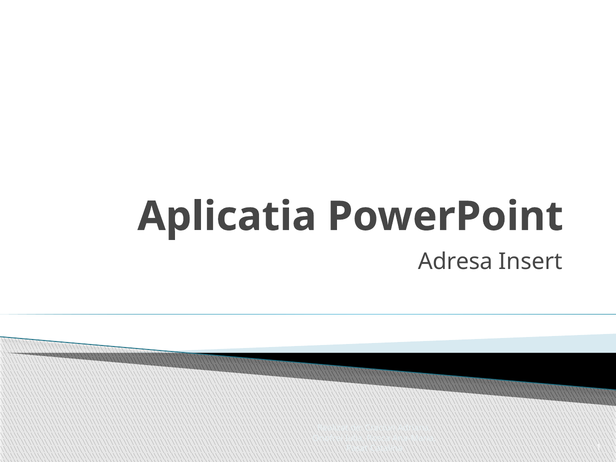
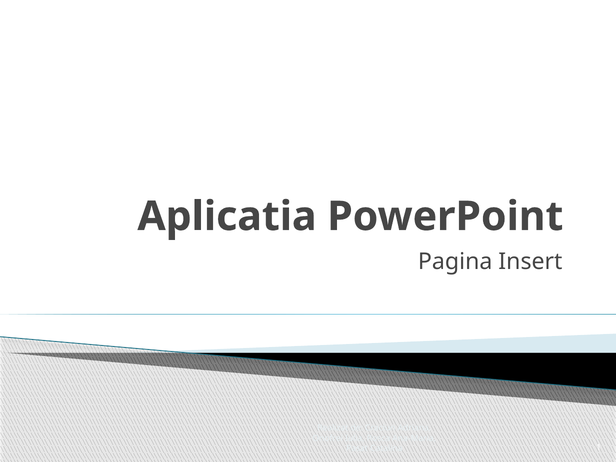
Adresa: Adresa -> Pagina
